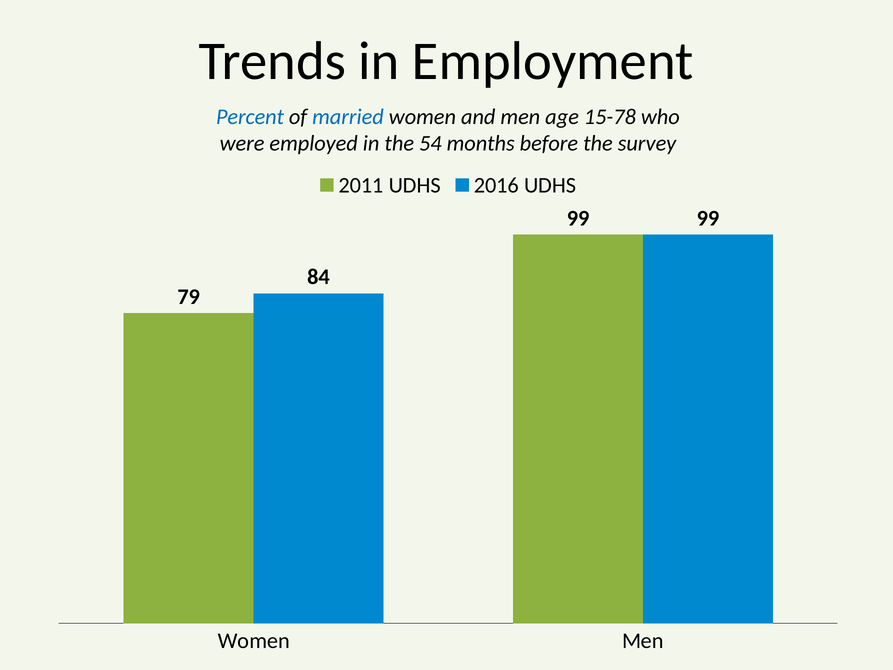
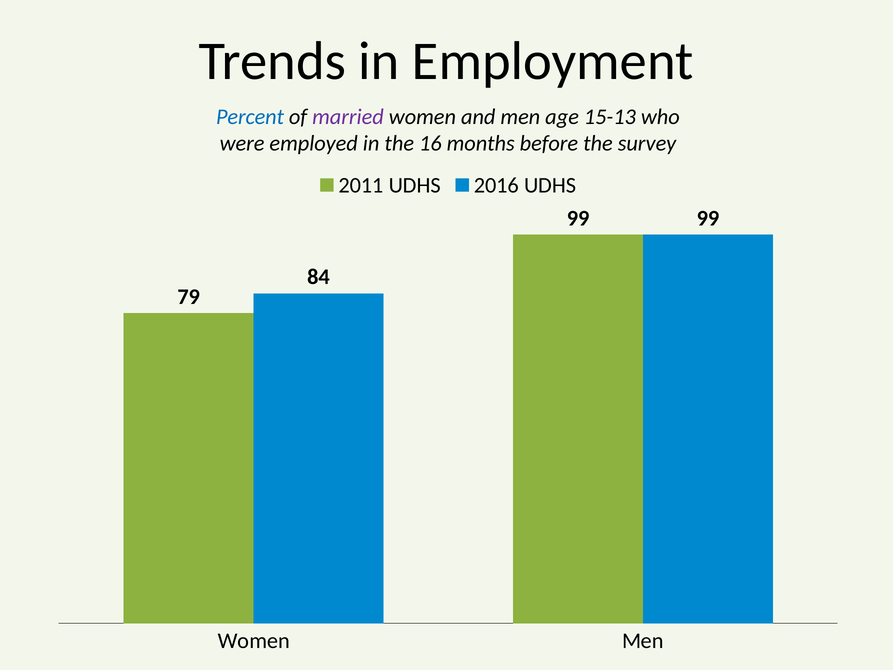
married colour: blue -> purple
15-78: 15-78 -> 15-13
54: 54 -> 16
